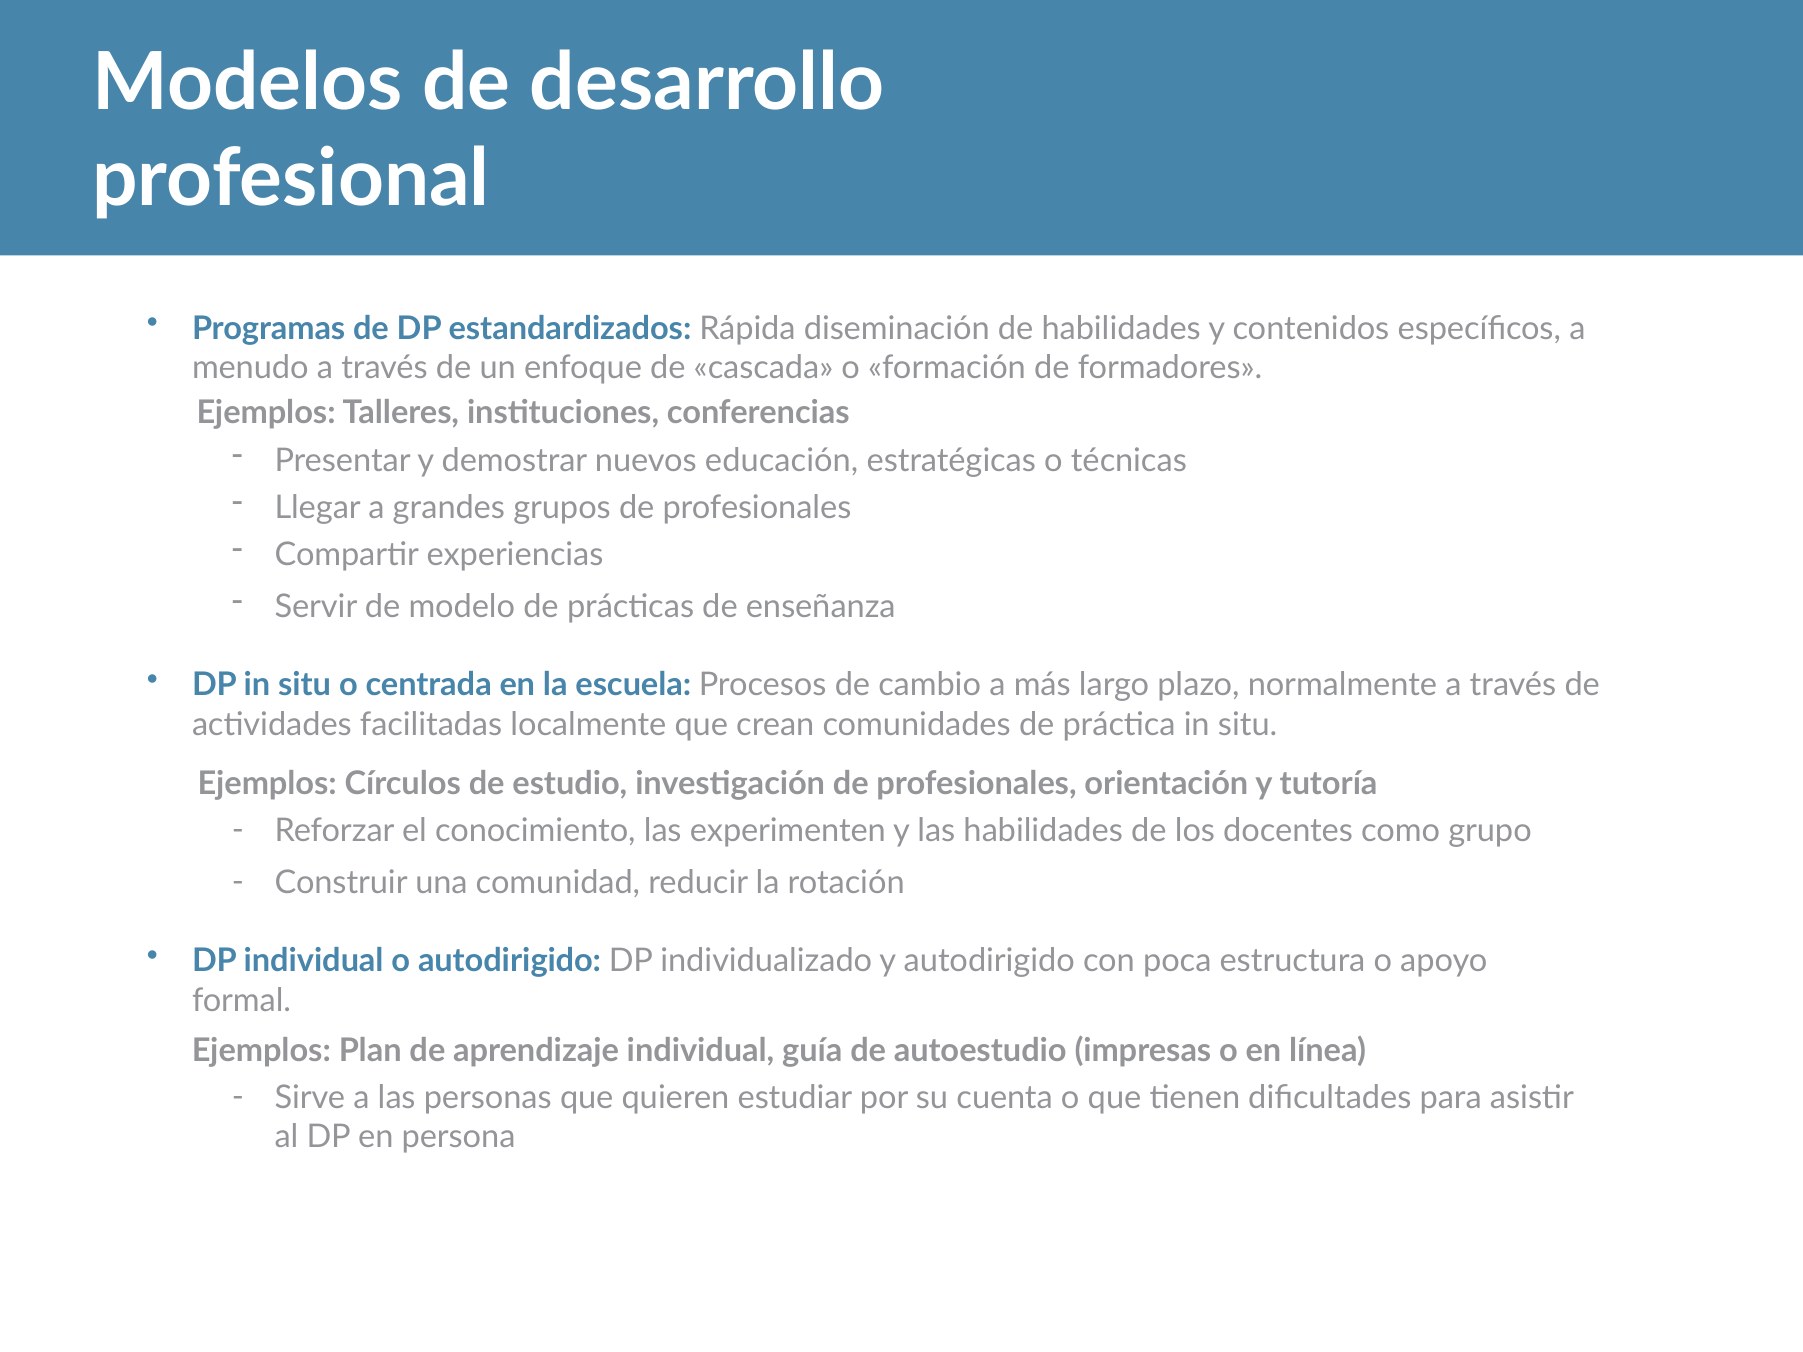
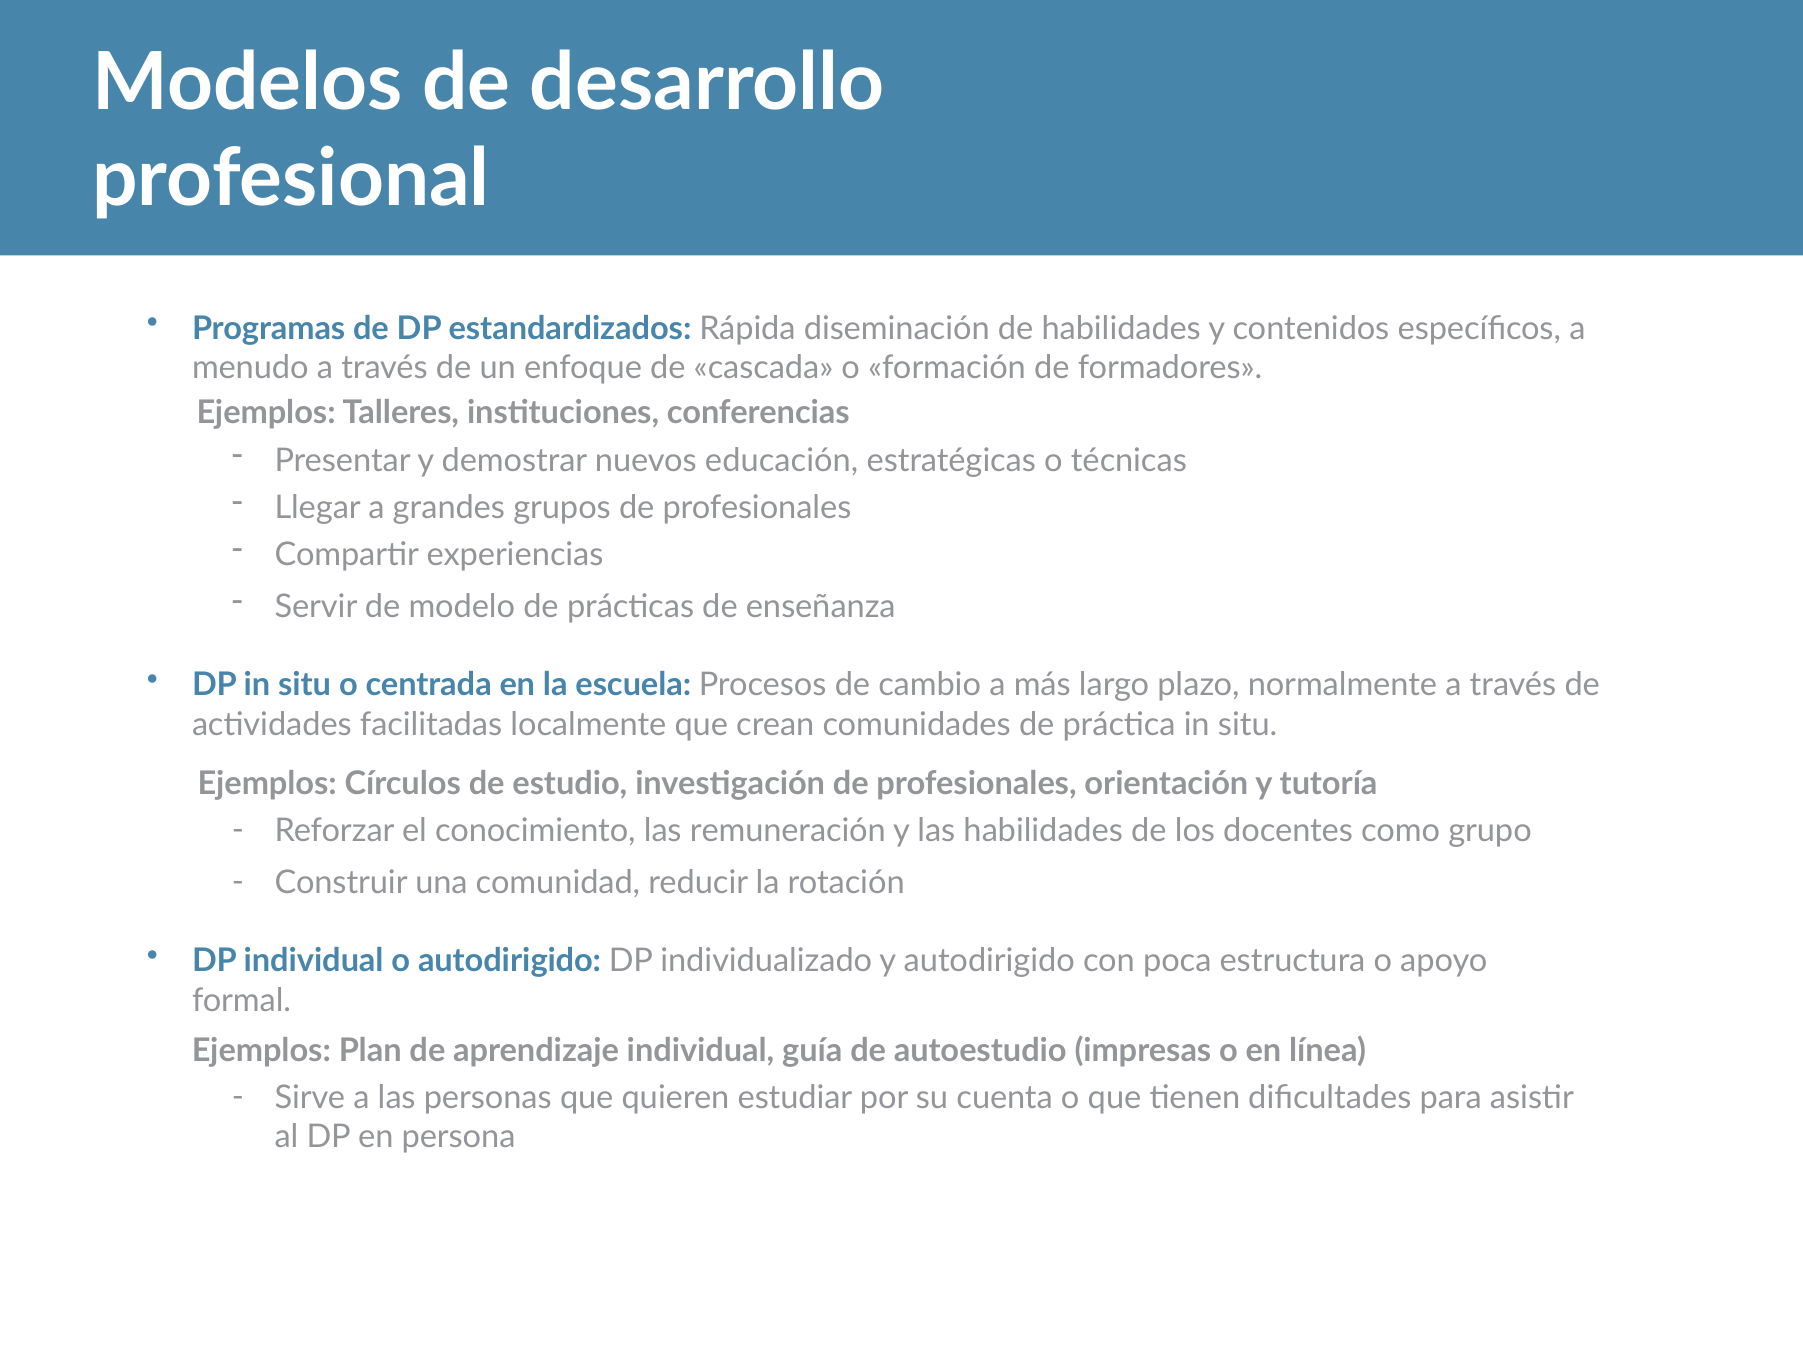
experimenten: experimenten -> remuneración
